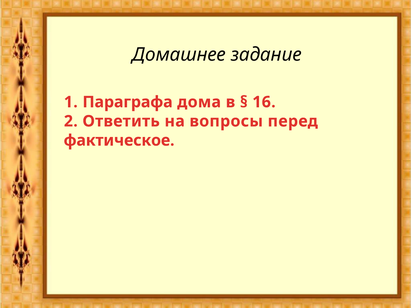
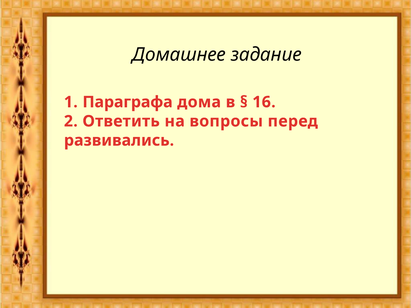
фактическое: фактическое -> развивались
